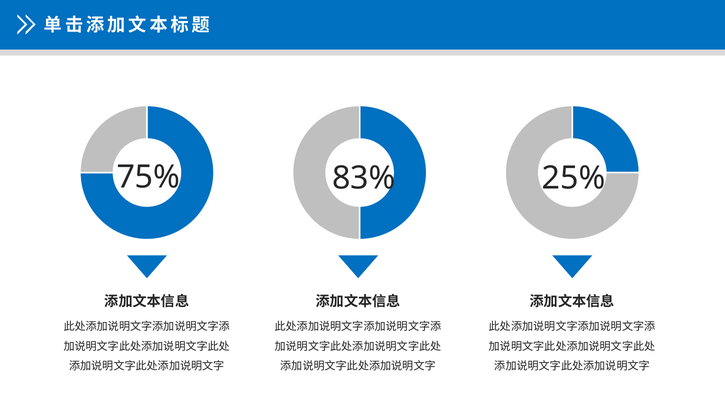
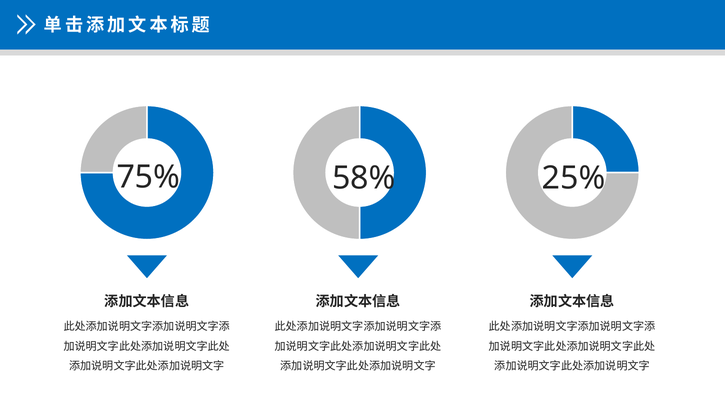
83%: 83% -> 58%
